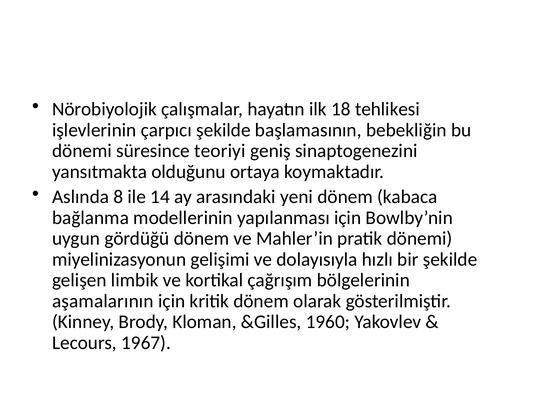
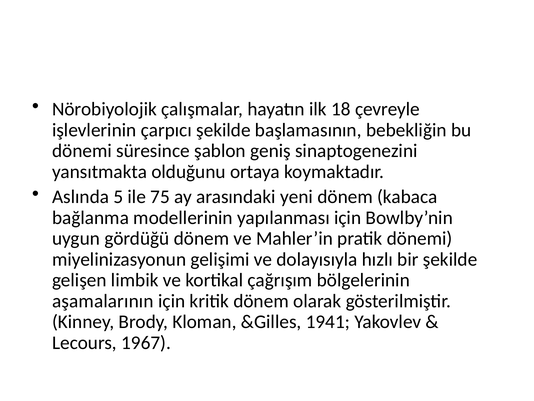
tehlikesi: tehlikesi -> çevreyle
teoriyi: teoriyi -> şablon
8: 8 -> 5
14: 14 -> 75
1960: 1960 -> 1941
